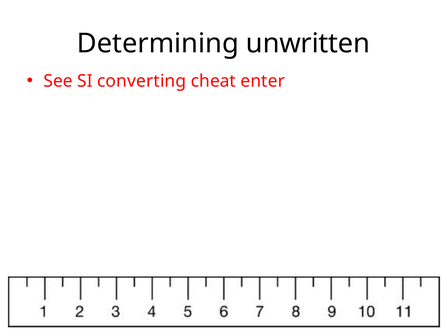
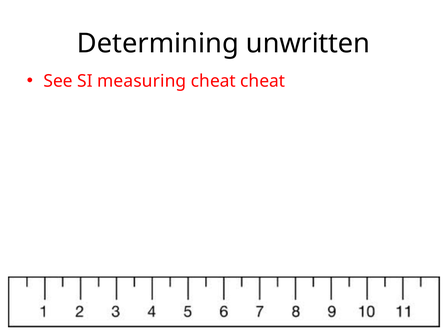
converting: converting -> measuring
cheat enter: enter -> cheat
